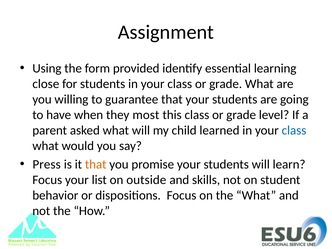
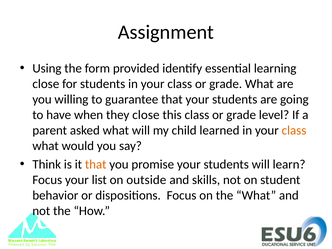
they most: most -> close
class at (294, 130) colour: blue -> orange
Press: Press -> Think
